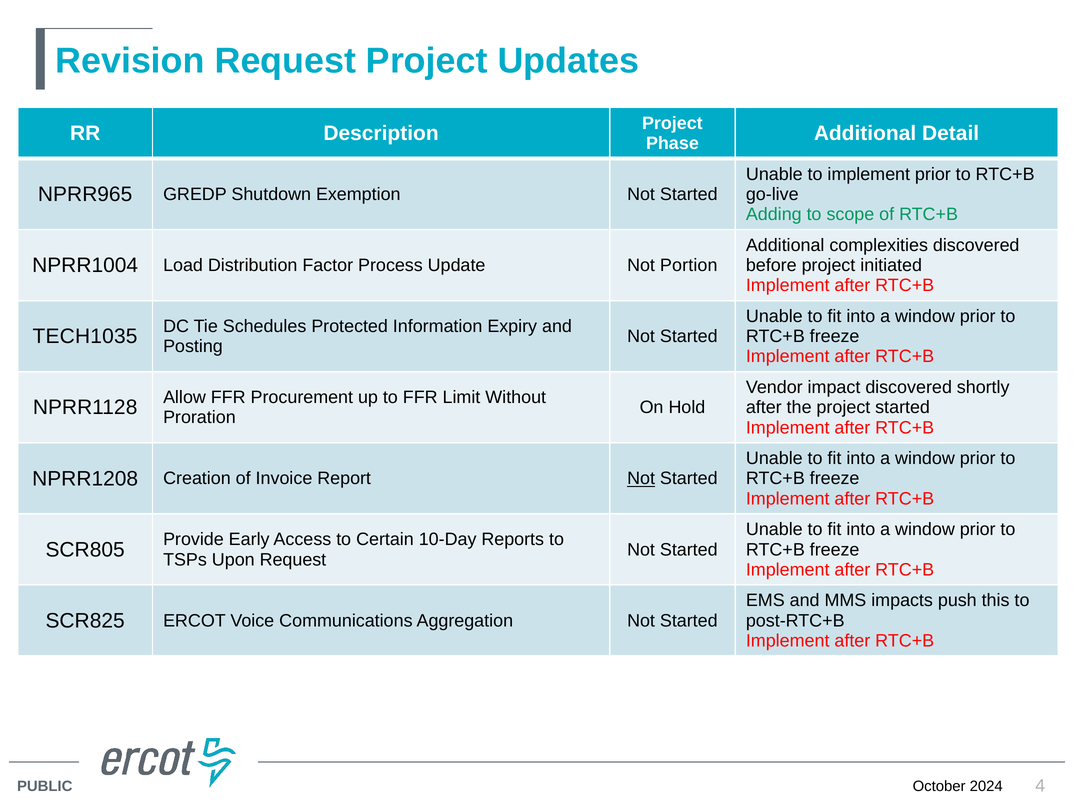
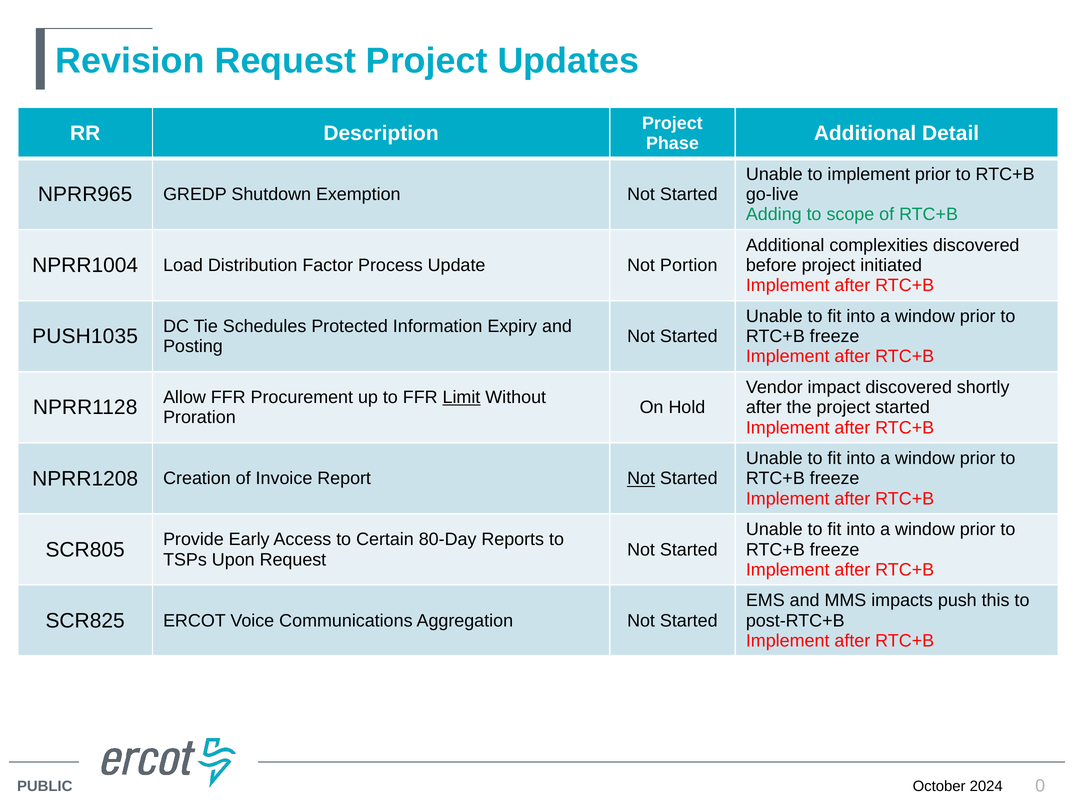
TECH1035: TECH1035 -> PUSH1035
Limit underline: none -> present
10-Day: 10-Day -> 80-Day
4: 4 -> 0
